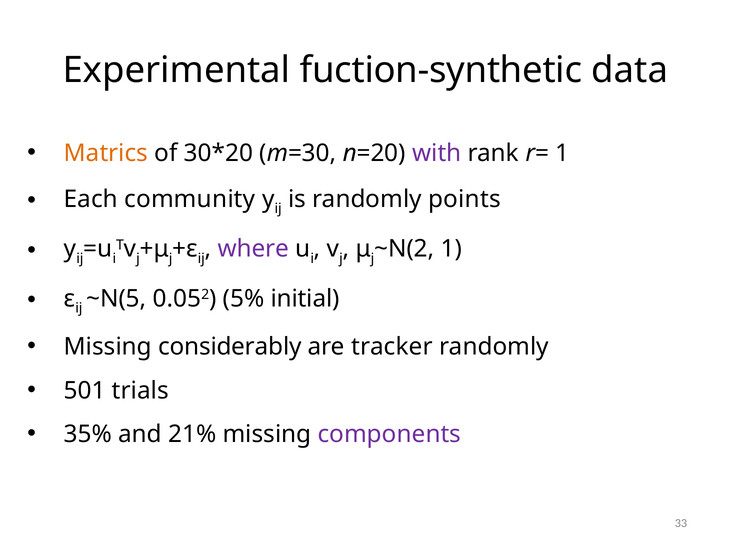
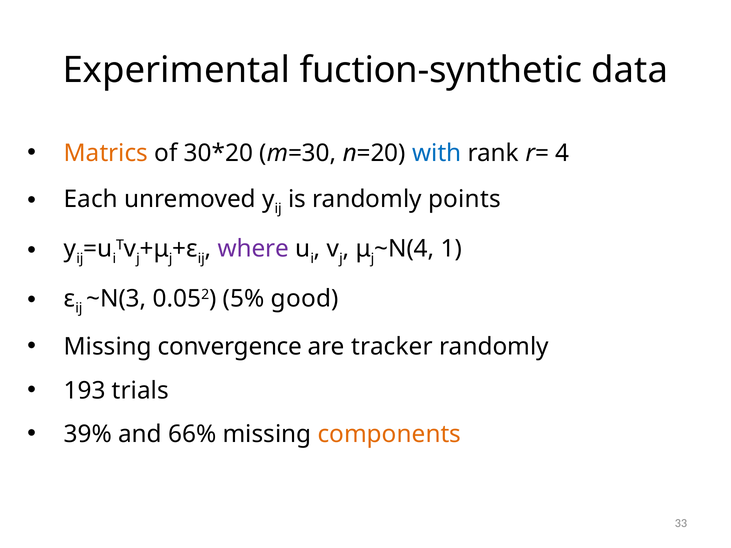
with colour: purple -> blue
r= 1: 1 -> 4
community: community -> unremoved
~N(2: ~N(2 -> ~N(4
~N(5: ~N(5 -> ~N(3
initial: initial -> good
considerably: considerably -> convergence
501: 501 -> 193
35%: 35% -> 39%
21%: 21% -> 66%
components colour: purple -> orange
